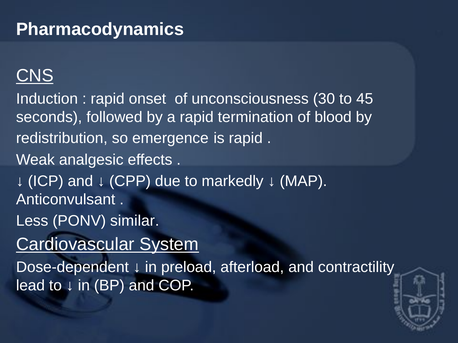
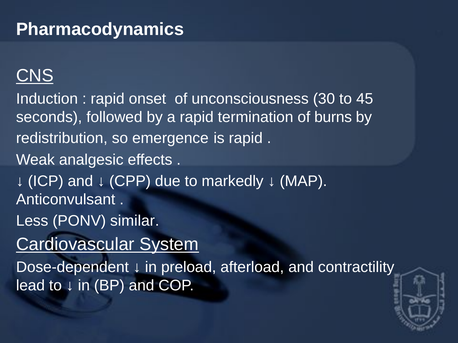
blood: blood -> burns
